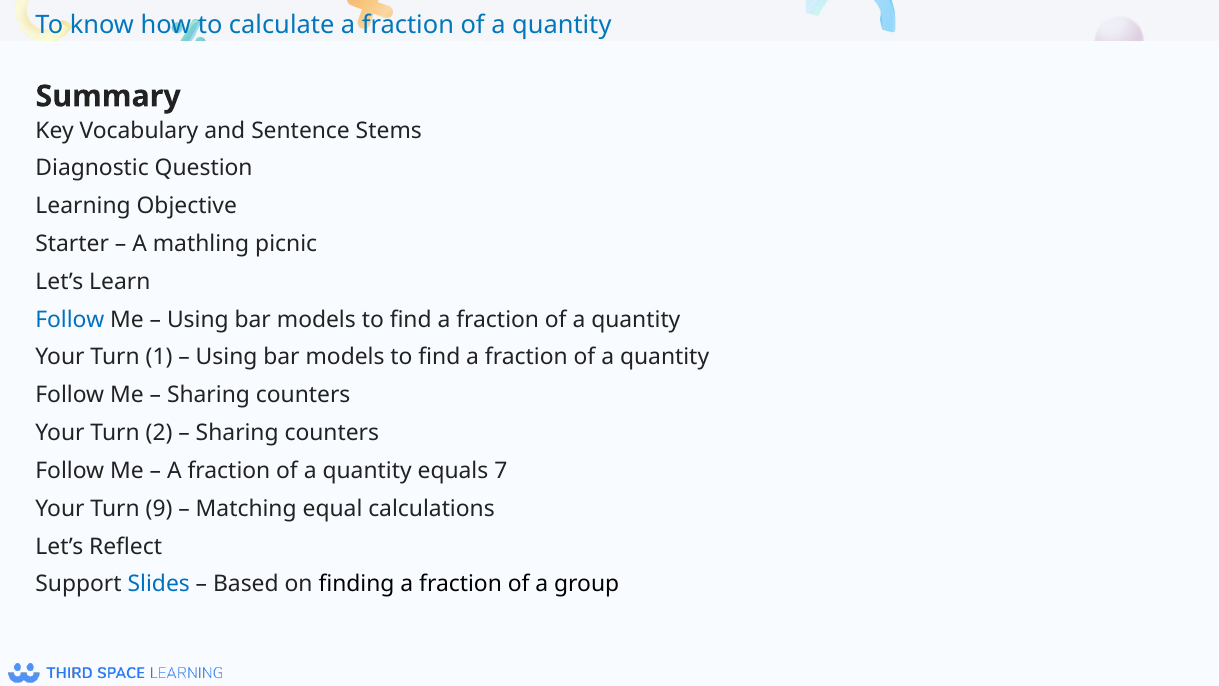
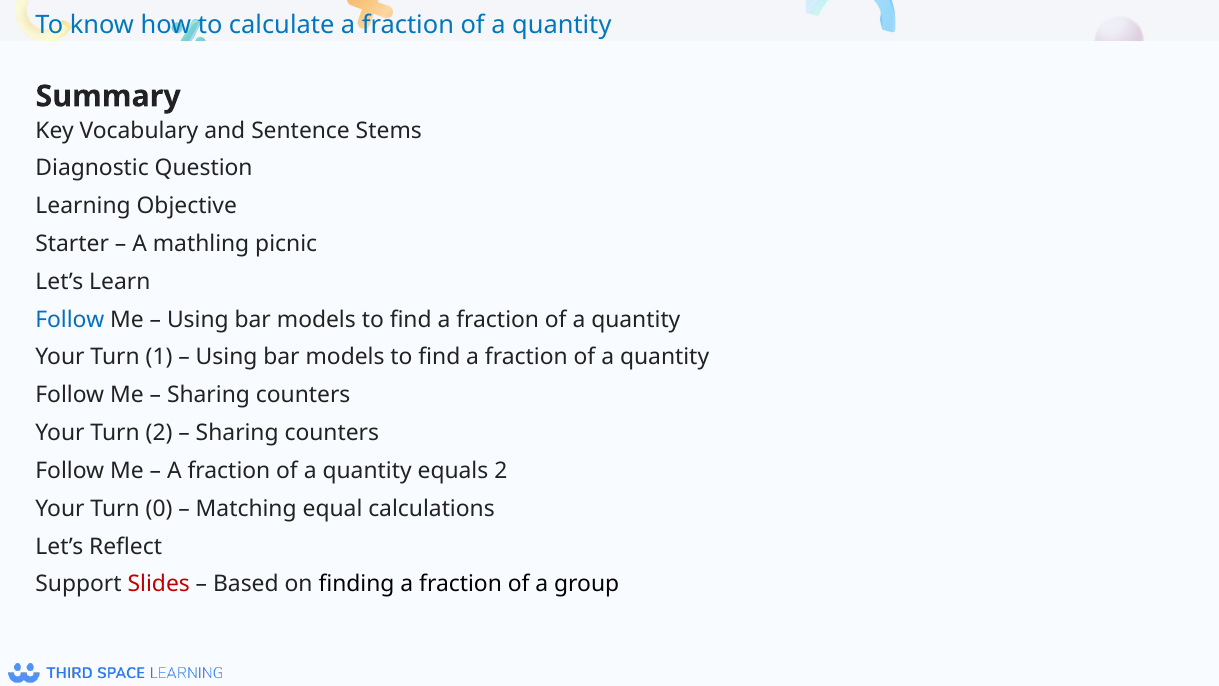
equals 7: 7 -> 2
9: 9 -> 0
Slides colour: blue -> red
